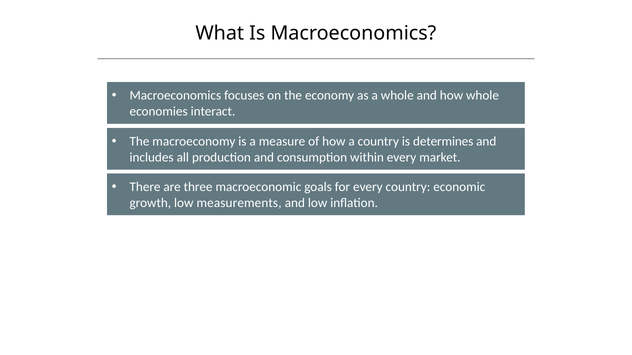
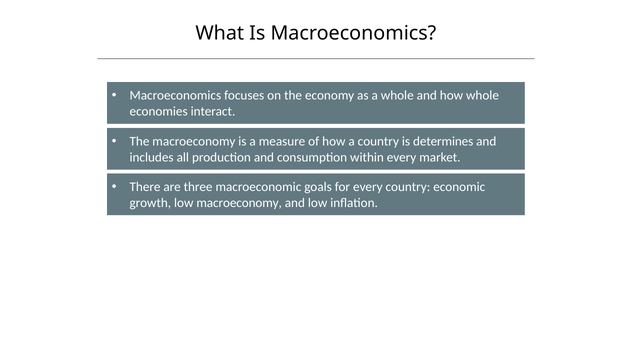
low measurements: measurements -> macroeconomy
